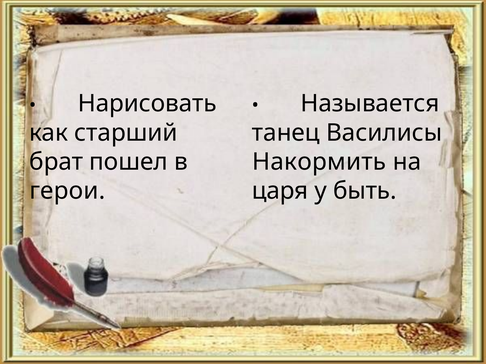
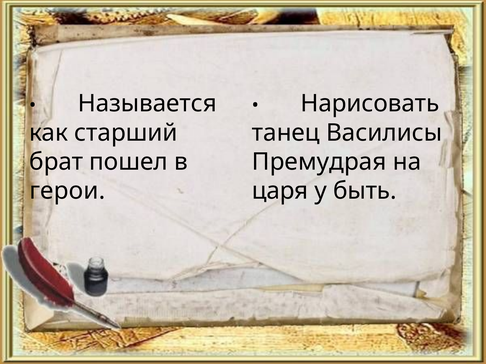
Нарисовать: Нарисовать -> Называется
Называется: Называется -> Нарисовать
Накормить: Накормить -> Премудрая
